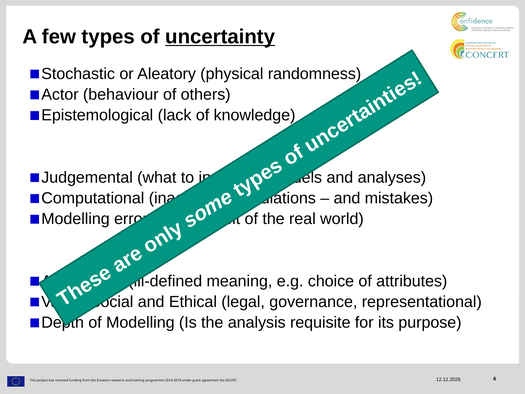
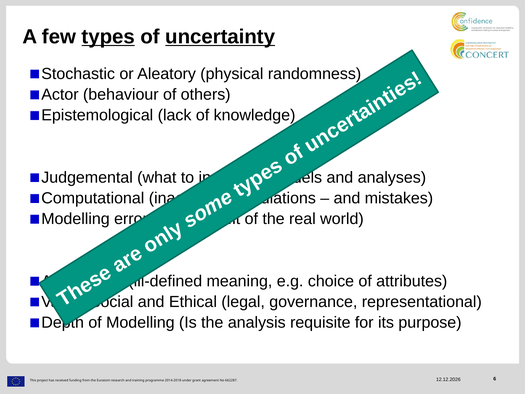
types underline: none -> present
